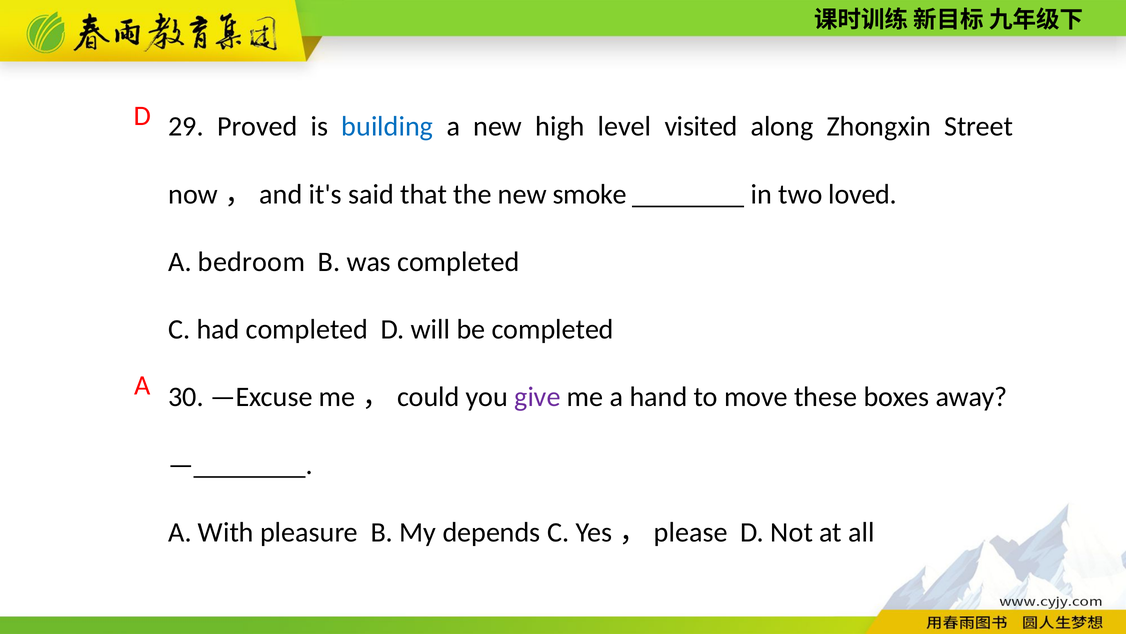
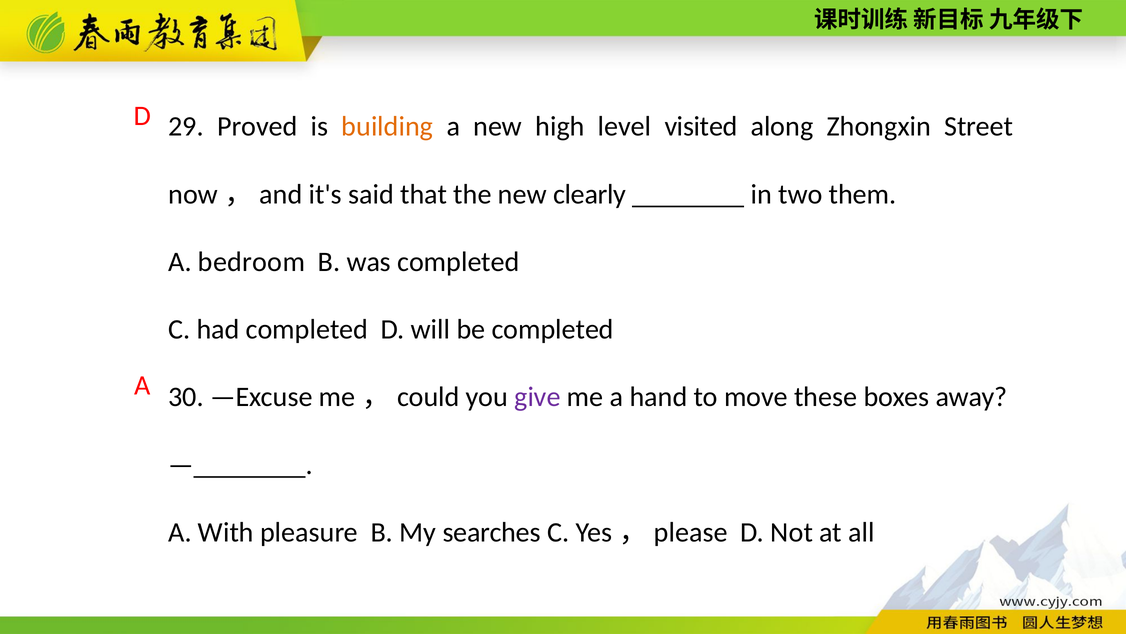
building colour: blue -> orange
smoke: smoke -> clearly
loved: loved -> them
depends: depends -> searches
